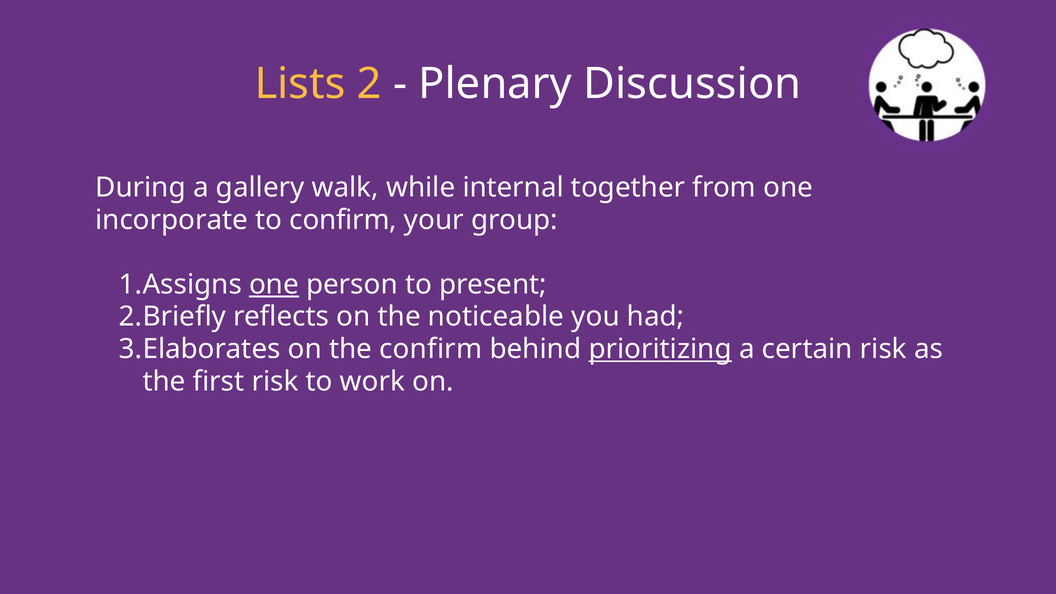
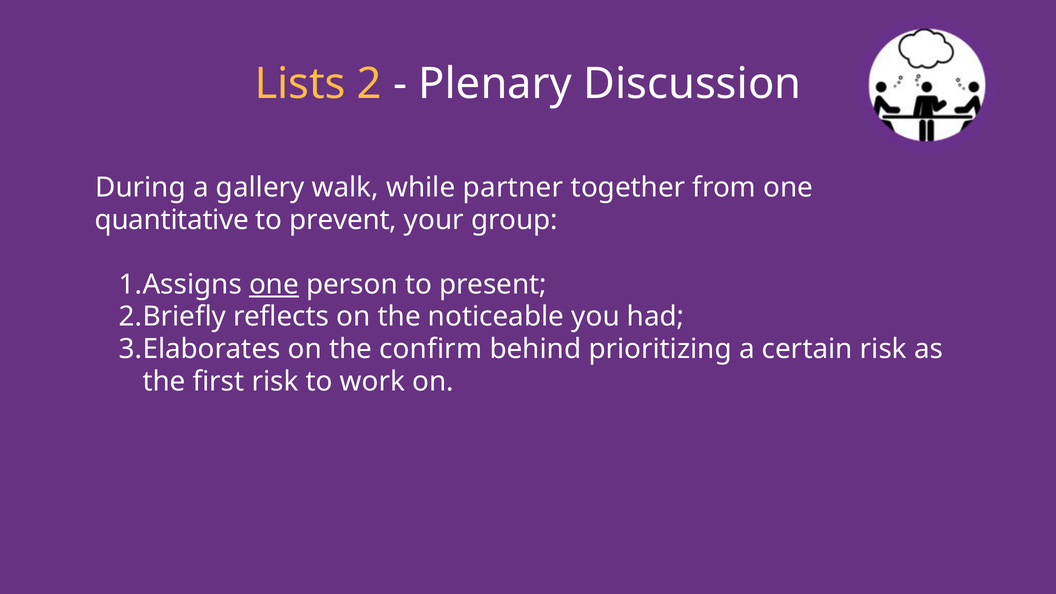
internal: internal -> partner
incorporate: incorporate -> quantitative
to confirm: confirm -> prevent
prioritizing underline: present -> none
